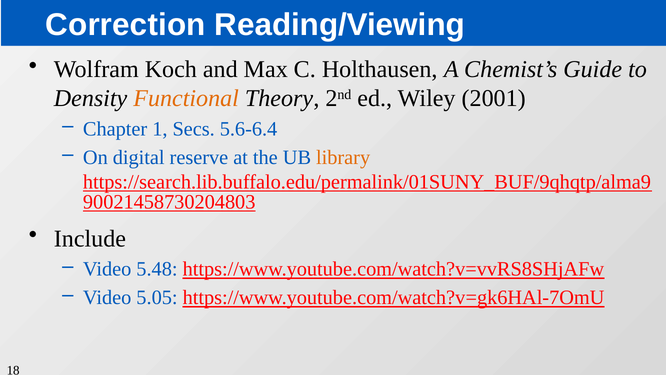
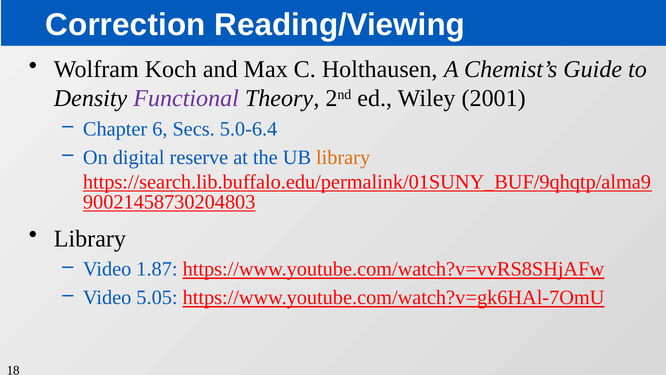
Functional colour: orange -> purple
1: 1 -> 6
5.6-6.4: 5.6-6.4 -> 5.0-6.4
Include at (90, 239): Include -> Library
5.48: 5.48 -> 1.87
